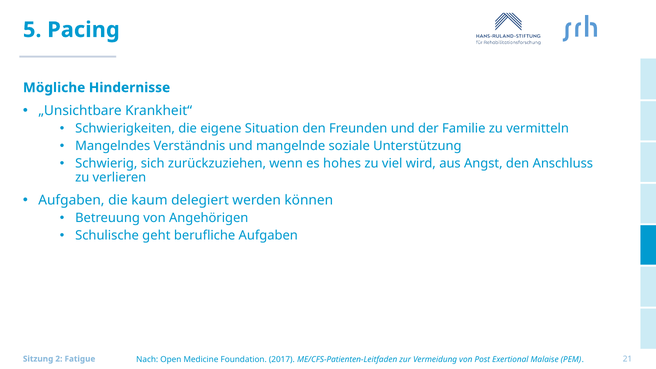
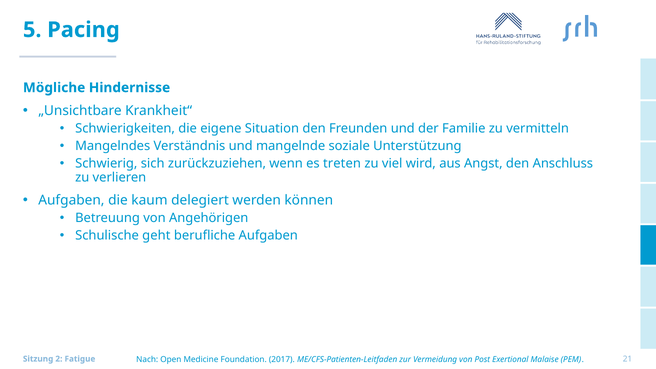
hohes: hohes -> treten
